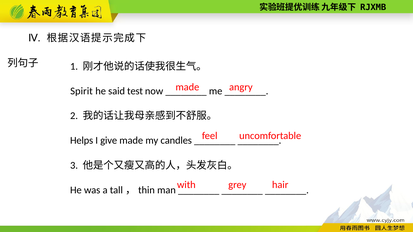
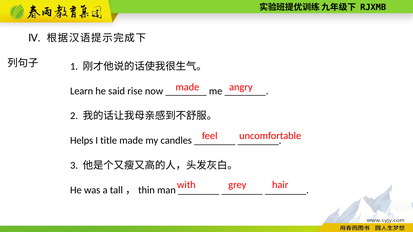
Spirit: Spirit -> Learn
test: test -> rise
give: give -> title
